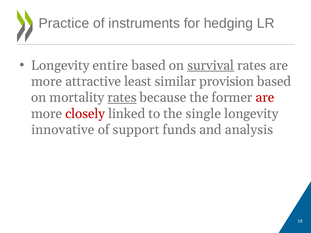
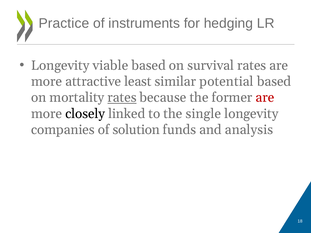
entire: entire -> viable
survival underline: present -> none
provision: provision -> potential
closely colour: red -> black
innovative: innovative -> companies
support: support -> solution
